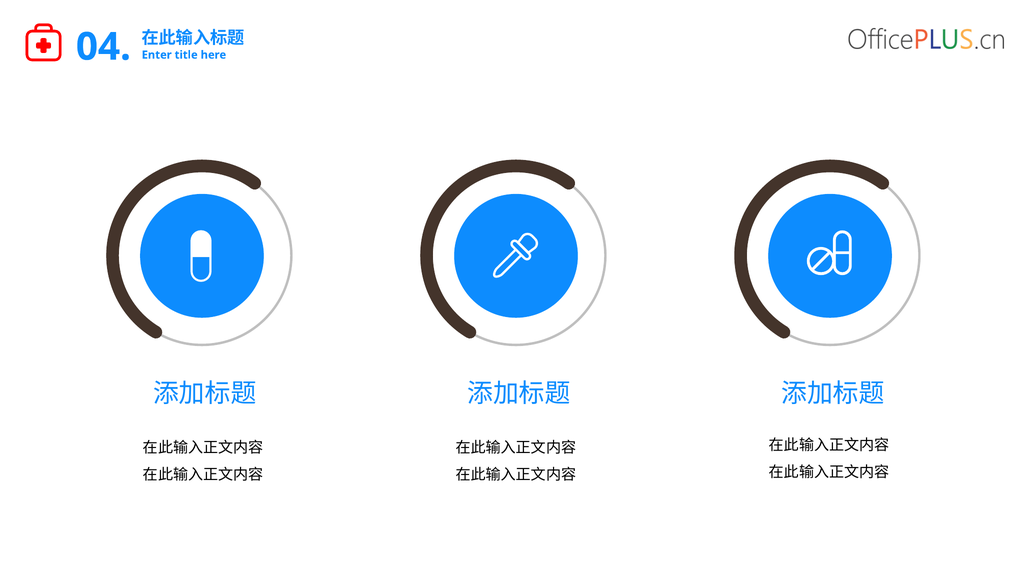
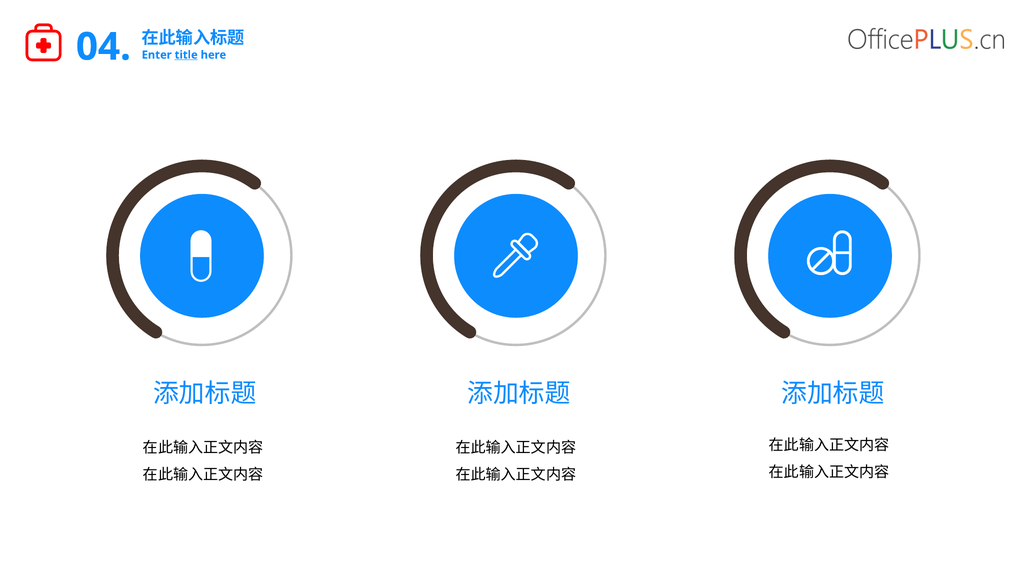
title underline: none -> present
